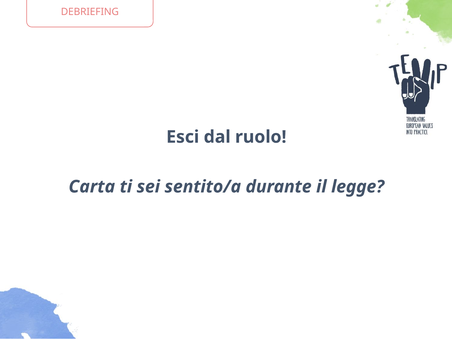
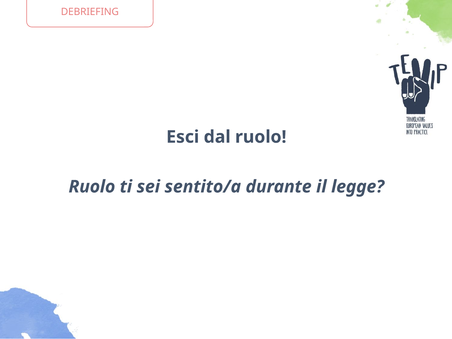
Carta at (92, 187): Carta -> Ruolo
